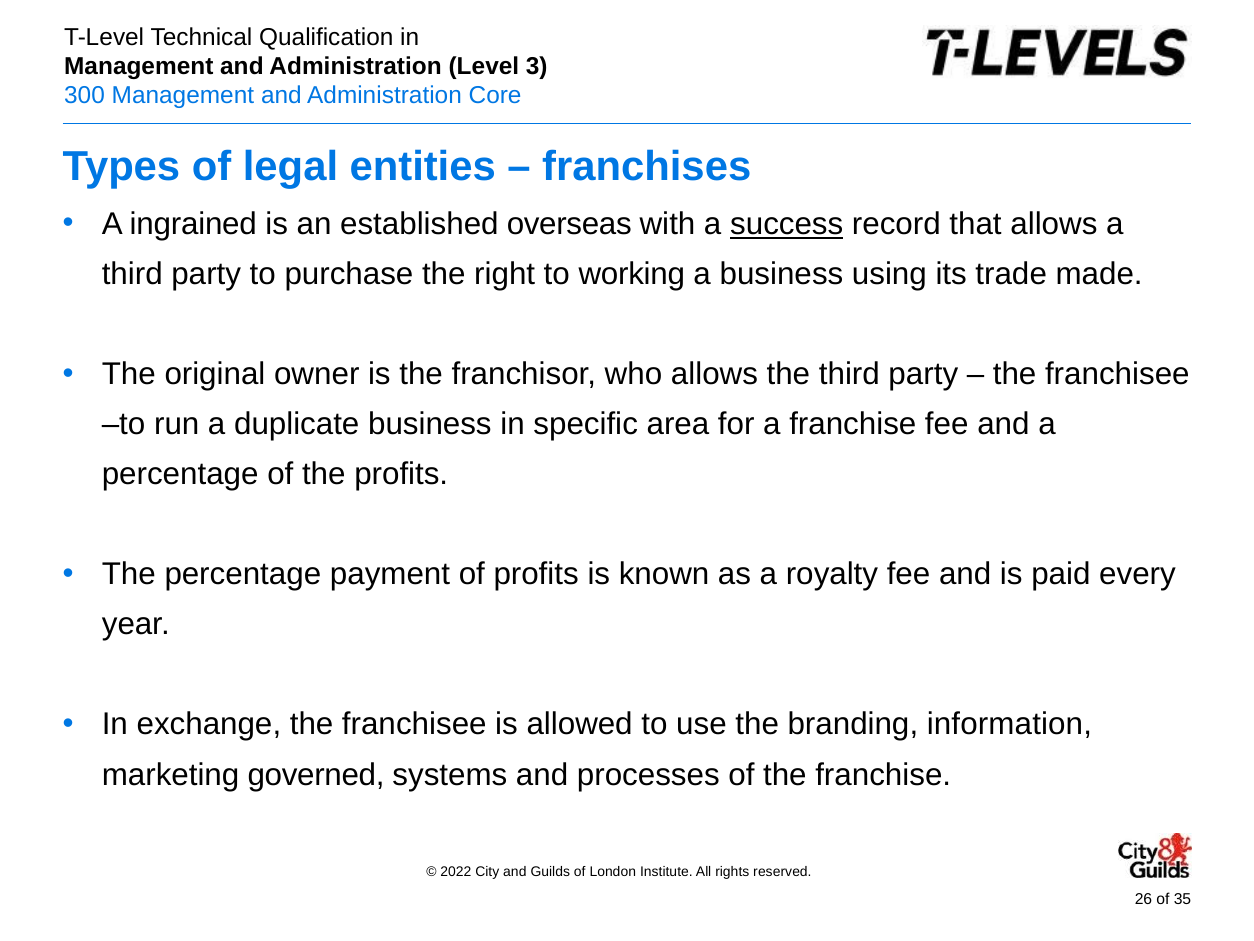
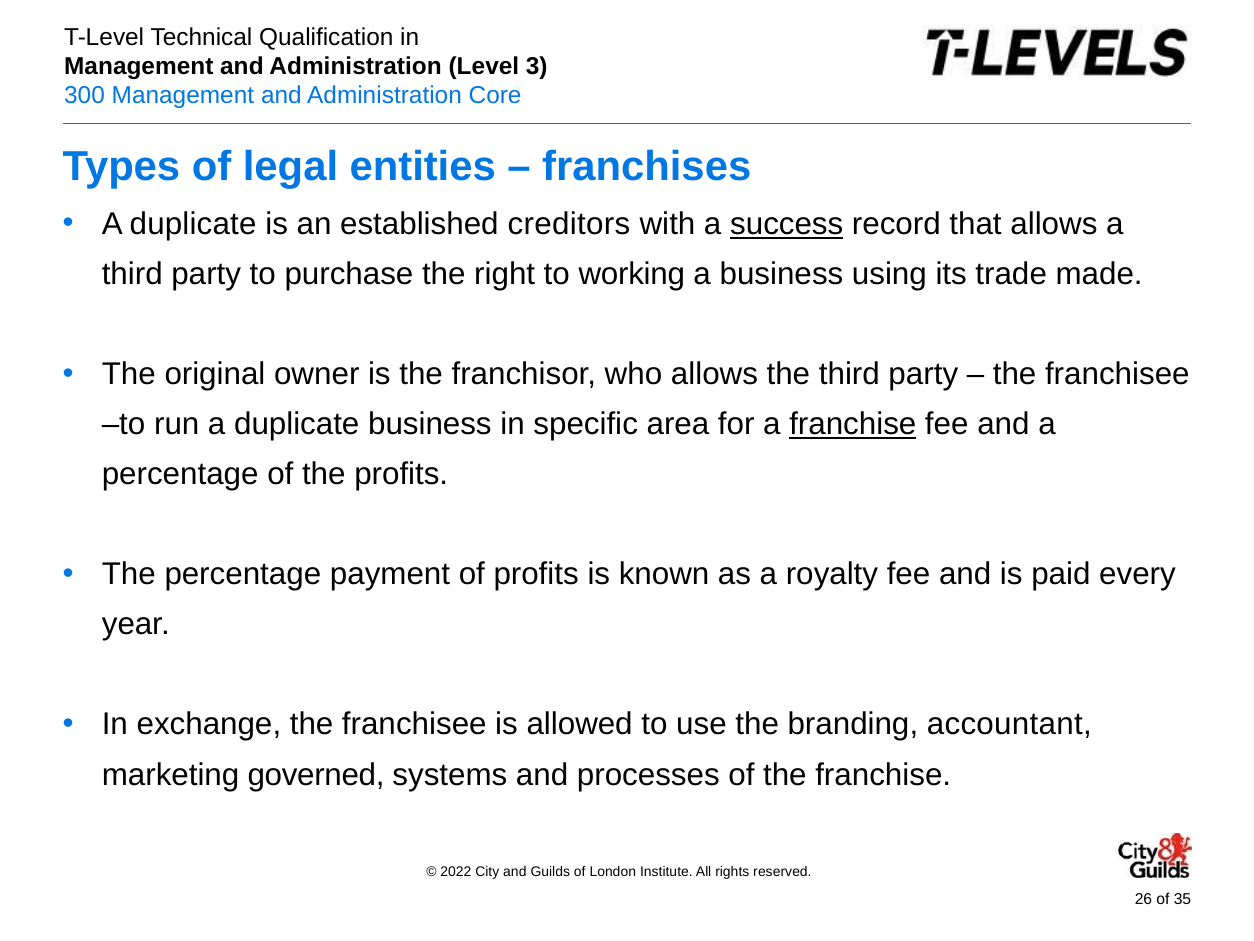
ingrained at (193, 224): ingrained -> duplicate
overseas: overseas -> creditors
franchise at (853, 424) underline: none -> present
information: information -> accountant
